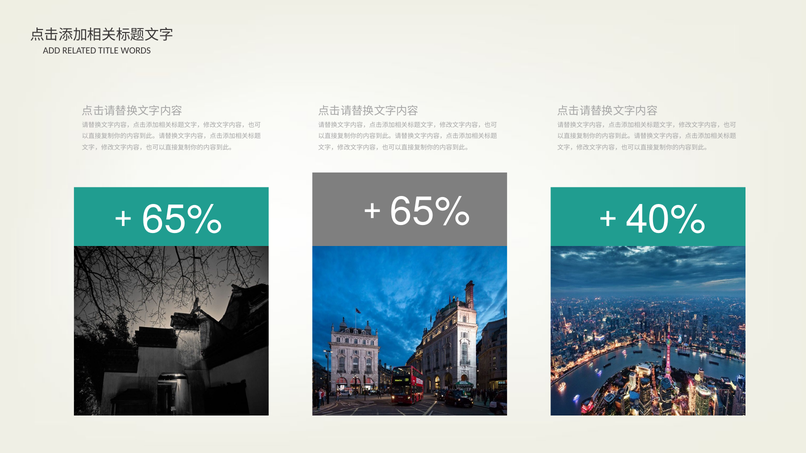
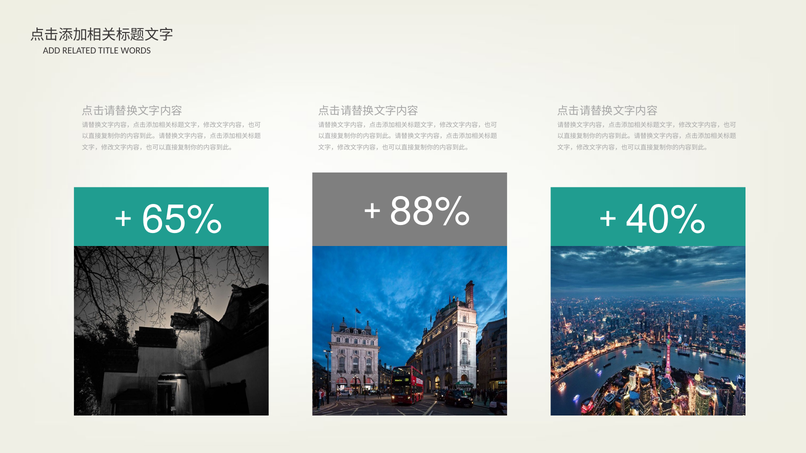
65% 65%: 65% -> 88%
